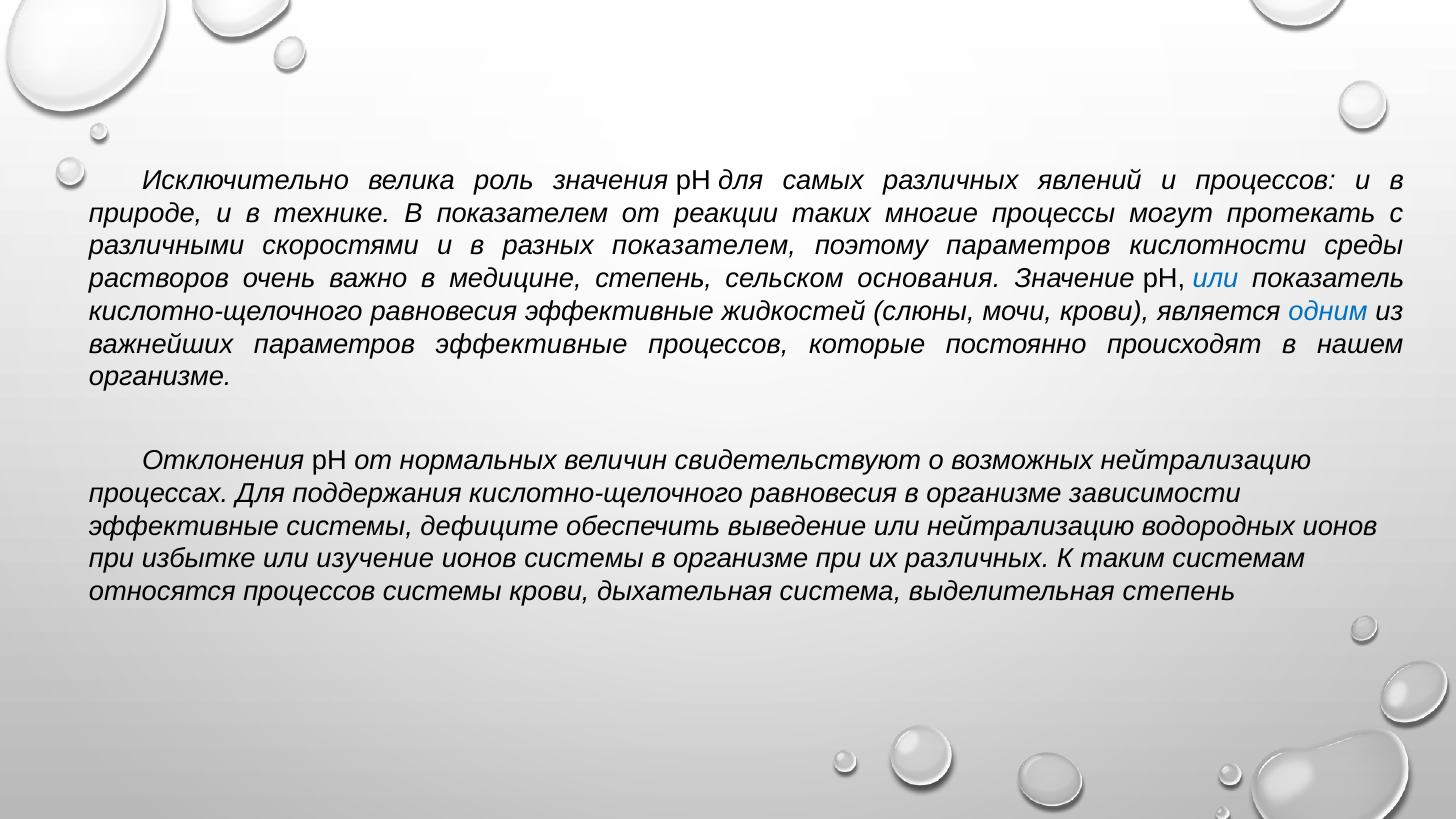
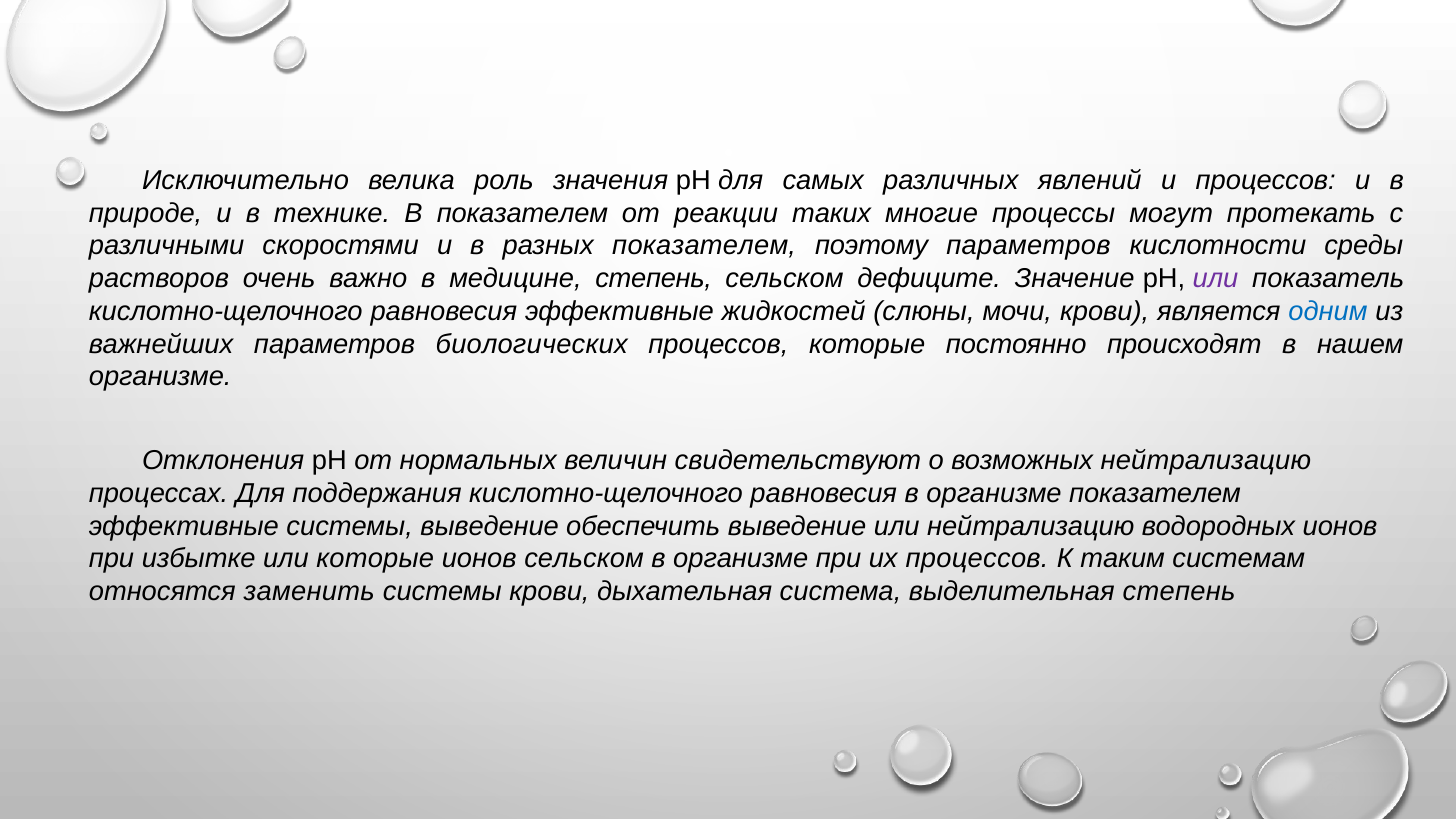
основания: основания -> дефиците
или at (1215, 279) colour: blue -> purple
параметров эффективные: эффективные -> биологических
организме зависимости: зависимости -> показателем
системы дефиците: дефиците -> выведение
или изучение: изучение -> которые
ионов системы: системы -> сельском
их различных: различных -> процессов
относятся процессов: процессов -> заменить
